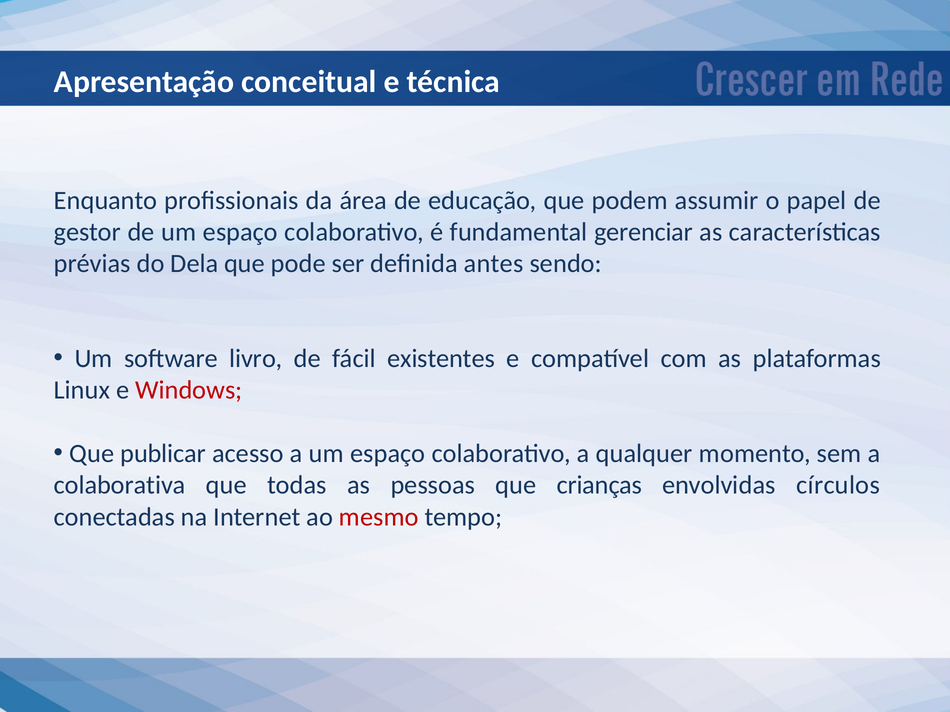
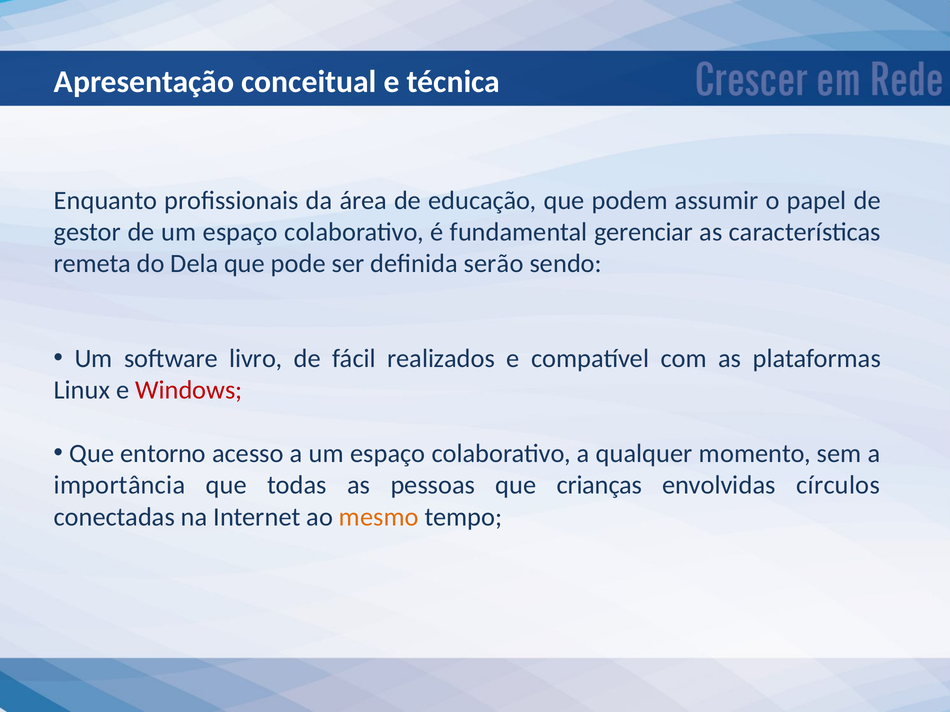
prévias: prévias -> remeta
antes: antes -> serão
existentes: existentes -> realizados
publicar: publicar -> entorno
colaborativa: colaborativa -> importância
mesmo colour: red -> orange
